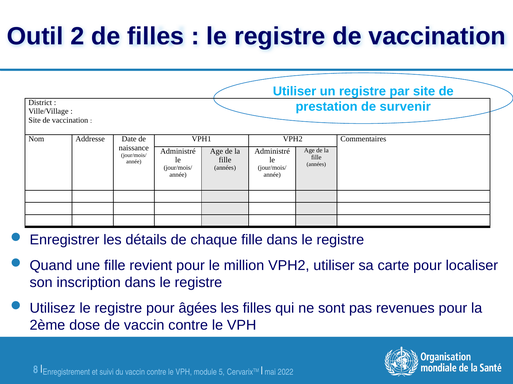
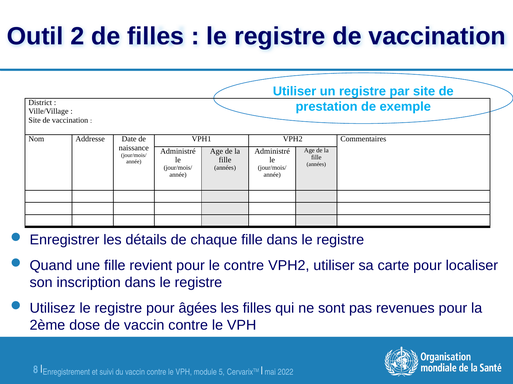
survenir: survenir -> exemple
le million: million -> contre
